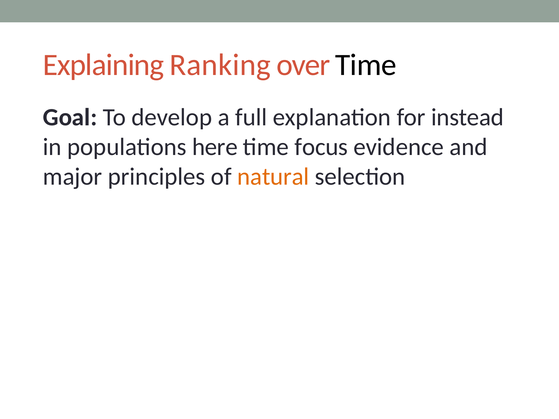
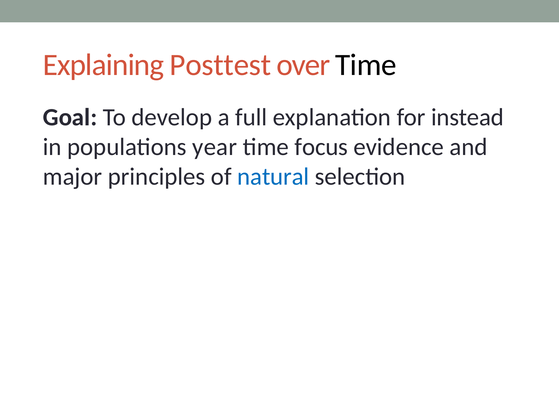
Ranking: Ranking -> Posttest
here: here -> year
natural colour: orange -> blue
